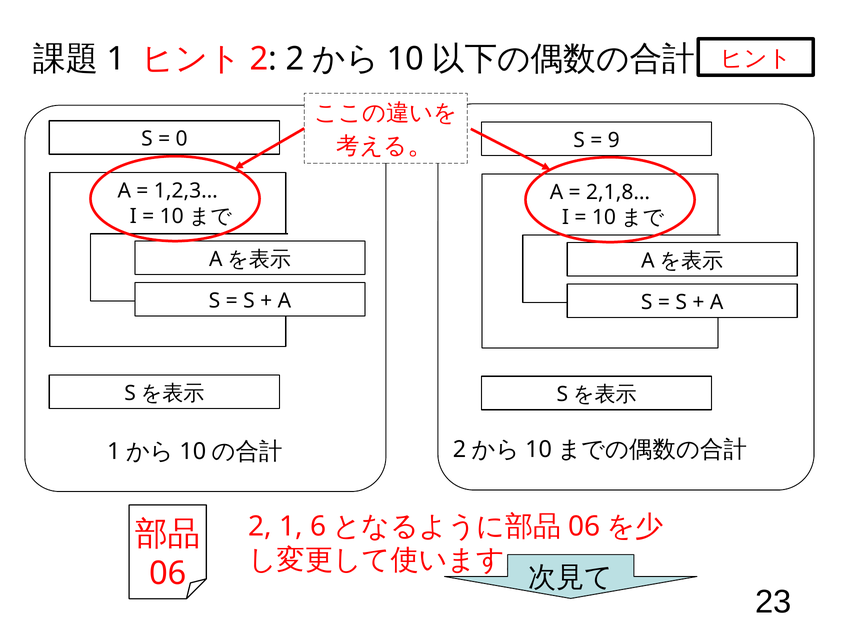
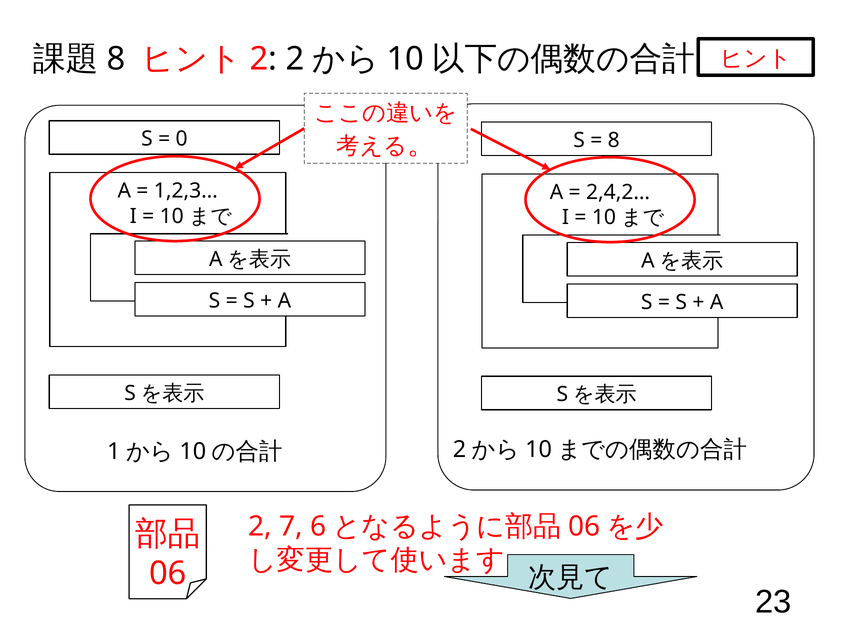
1 at (116, 59): 1 -> 8
9 at (614, 140): 9 -> 8
2,1,8…: 2,1,8… -> 2,4,2…
2 1: 1 -> 7
